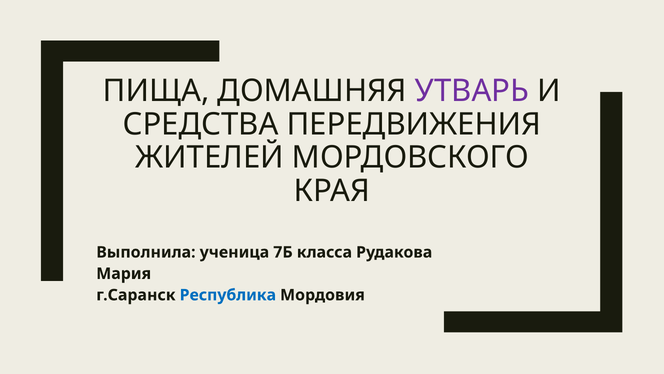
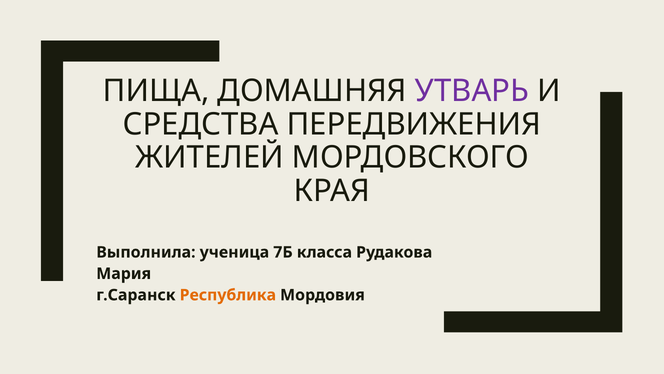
Республика colour: blue -> orange
